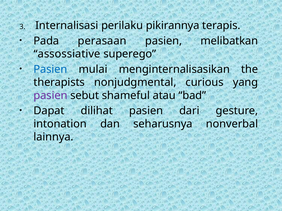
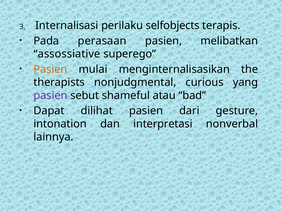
pikirannya: pikirannya -> selfobjects
Pasien at (50, 69) colour: blue -> orange
seharusnya: seharusnya -> interpretasi
